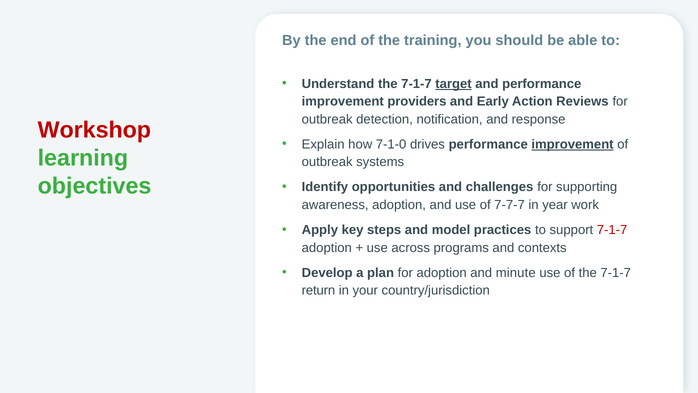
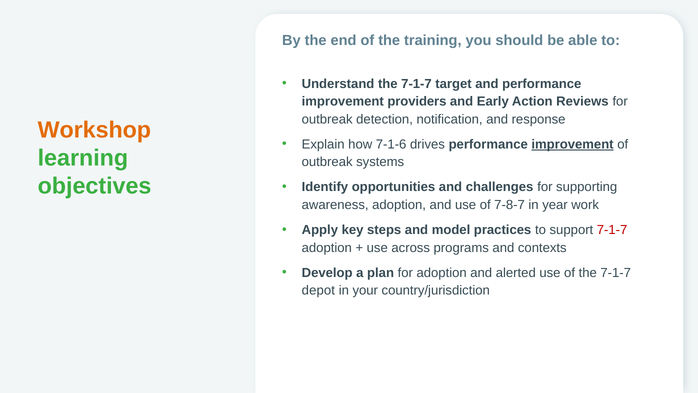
target underline: present -> none
Workshop colour: red -> orange
7-1-0: 7-1-0 -> 7-1-6
7-7-7: 7-7-7 -> 7-8-7
minute: minute -> alerted
return: return -> depot
